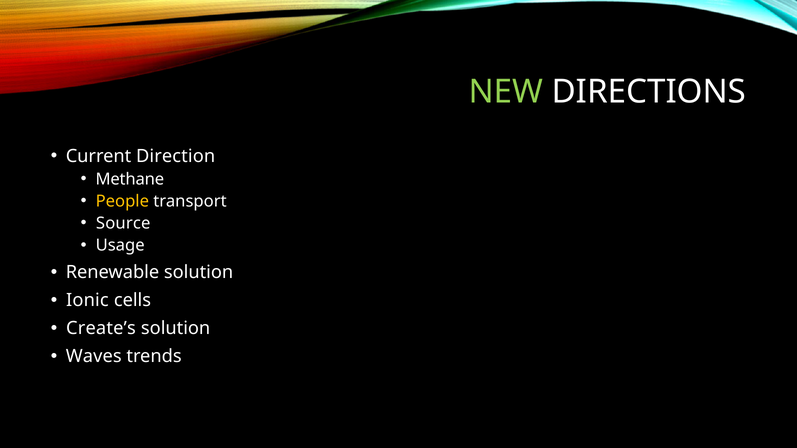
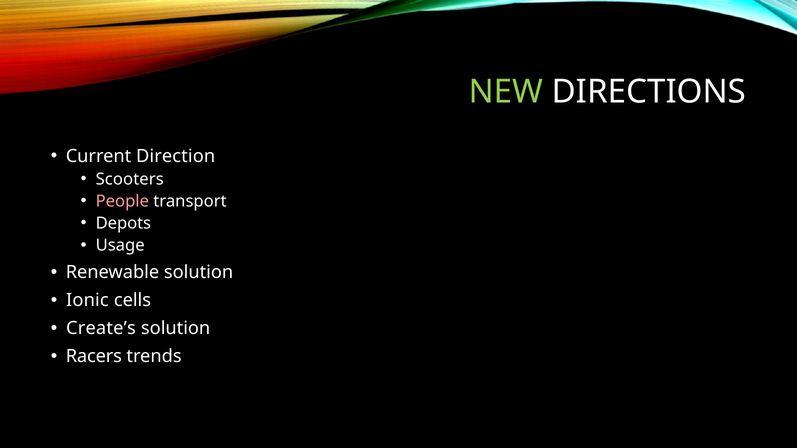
Methane: Methane -> Scooters
People colour: yellow -> pink
Source: Source -> Depots
Waves: Waves -> Racers
